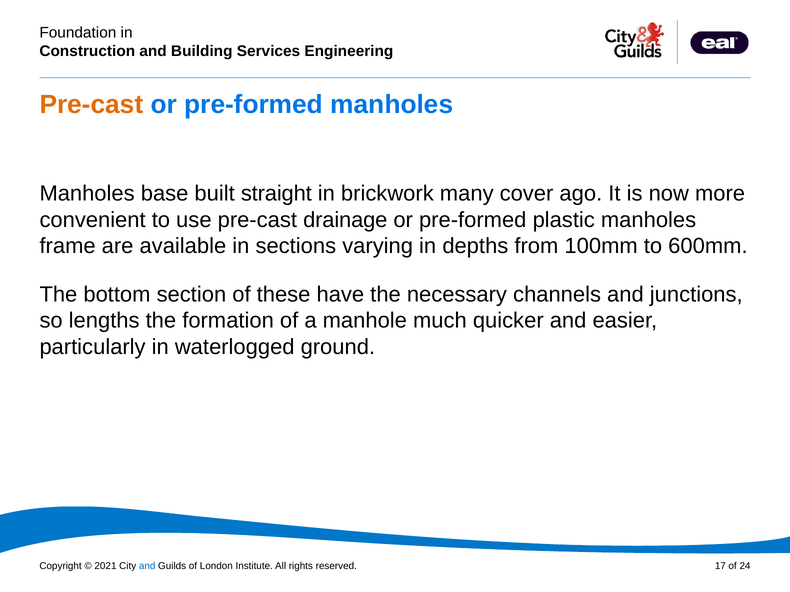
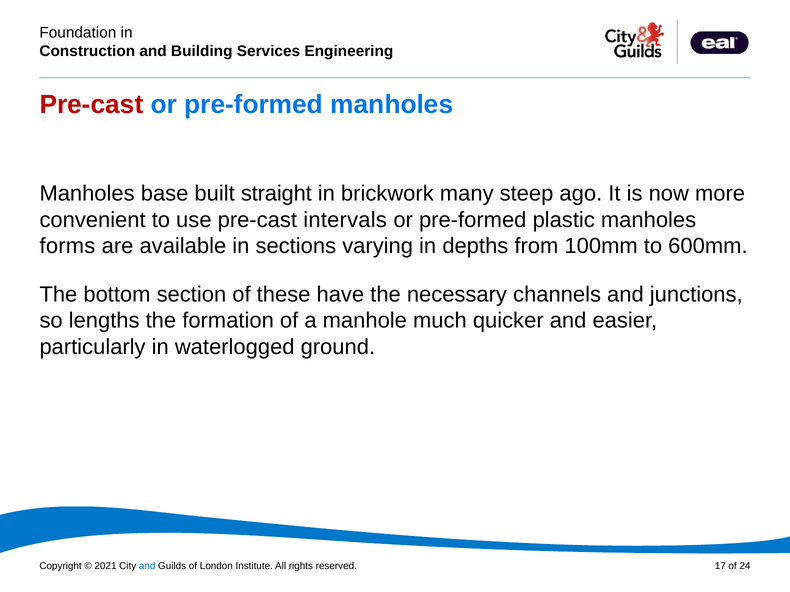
Pre-cast at (91, 105) colour: orange -> red
cover: cover -> steep
drainage: drainage -> intervals
frame: frame -> forms
